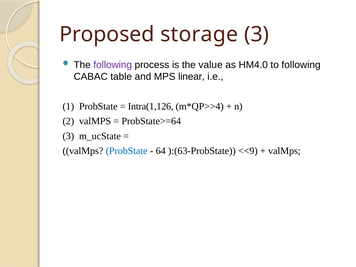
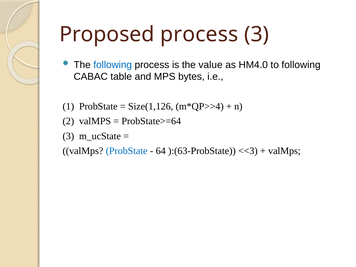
Proposed storage: storage -> process
following at (113, 65) colour: purple -> blue
linear: linear -> bytes
Intra(1,126: Intra(1,126 -> Size(1,126
<<9: <<9 -> <<3
